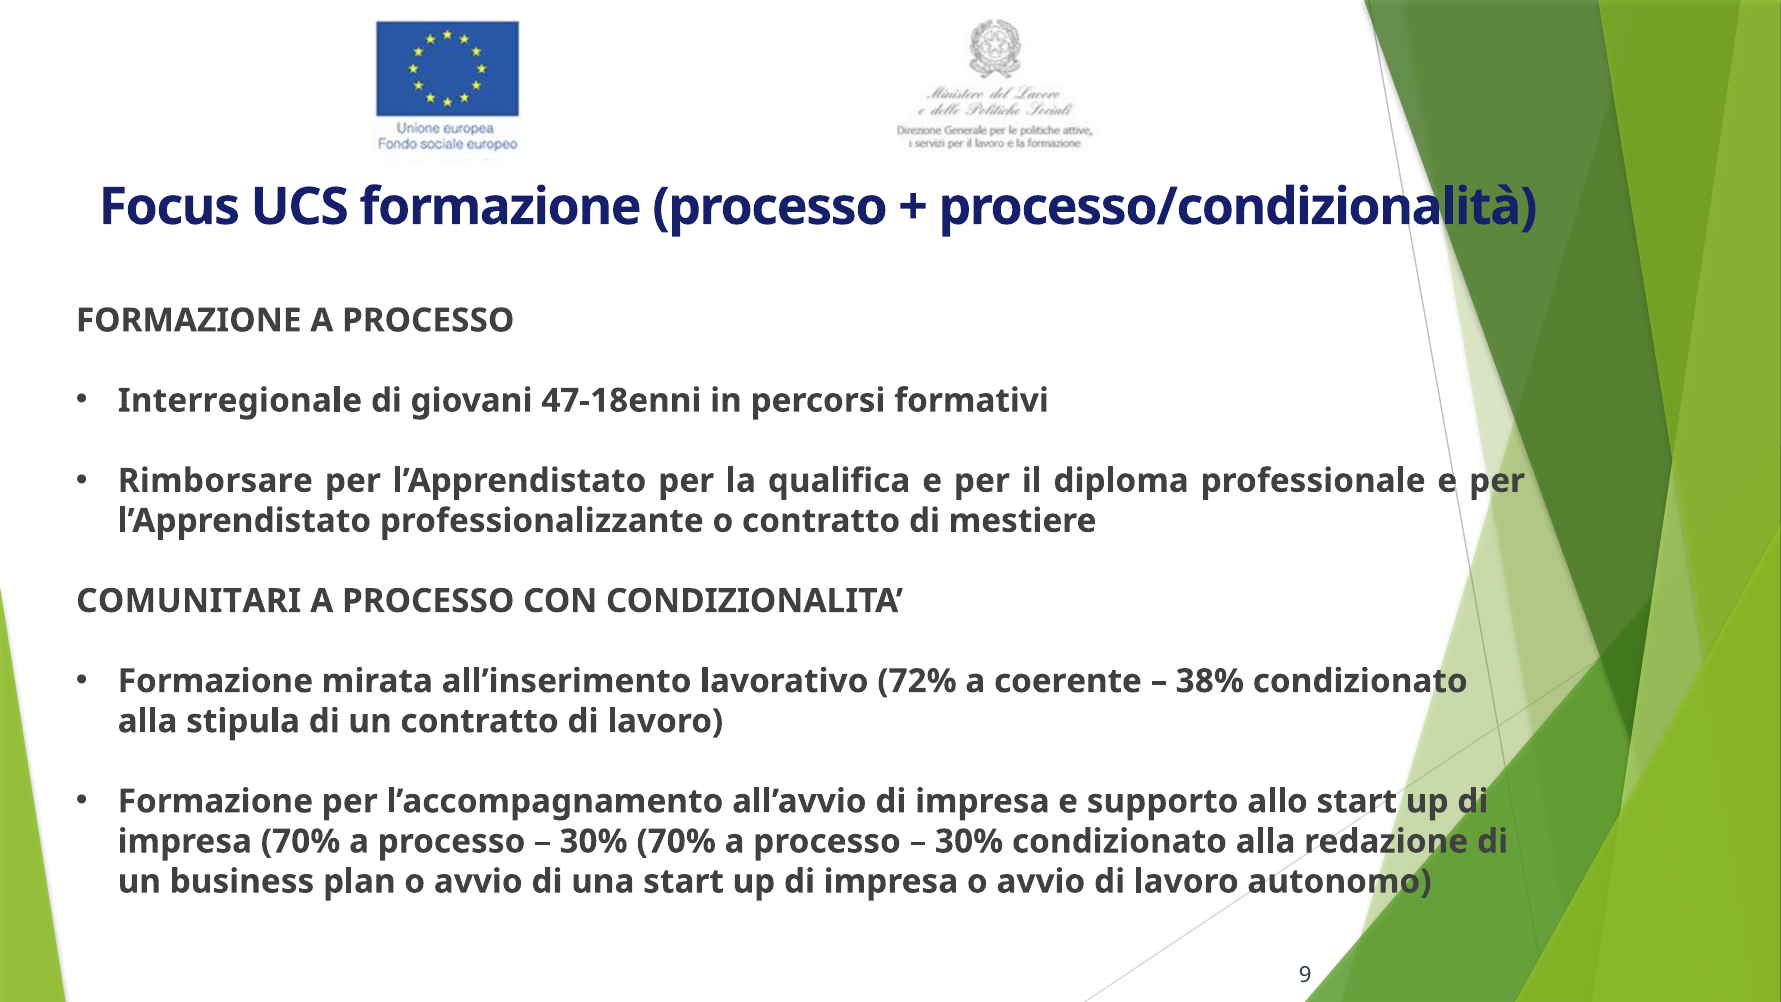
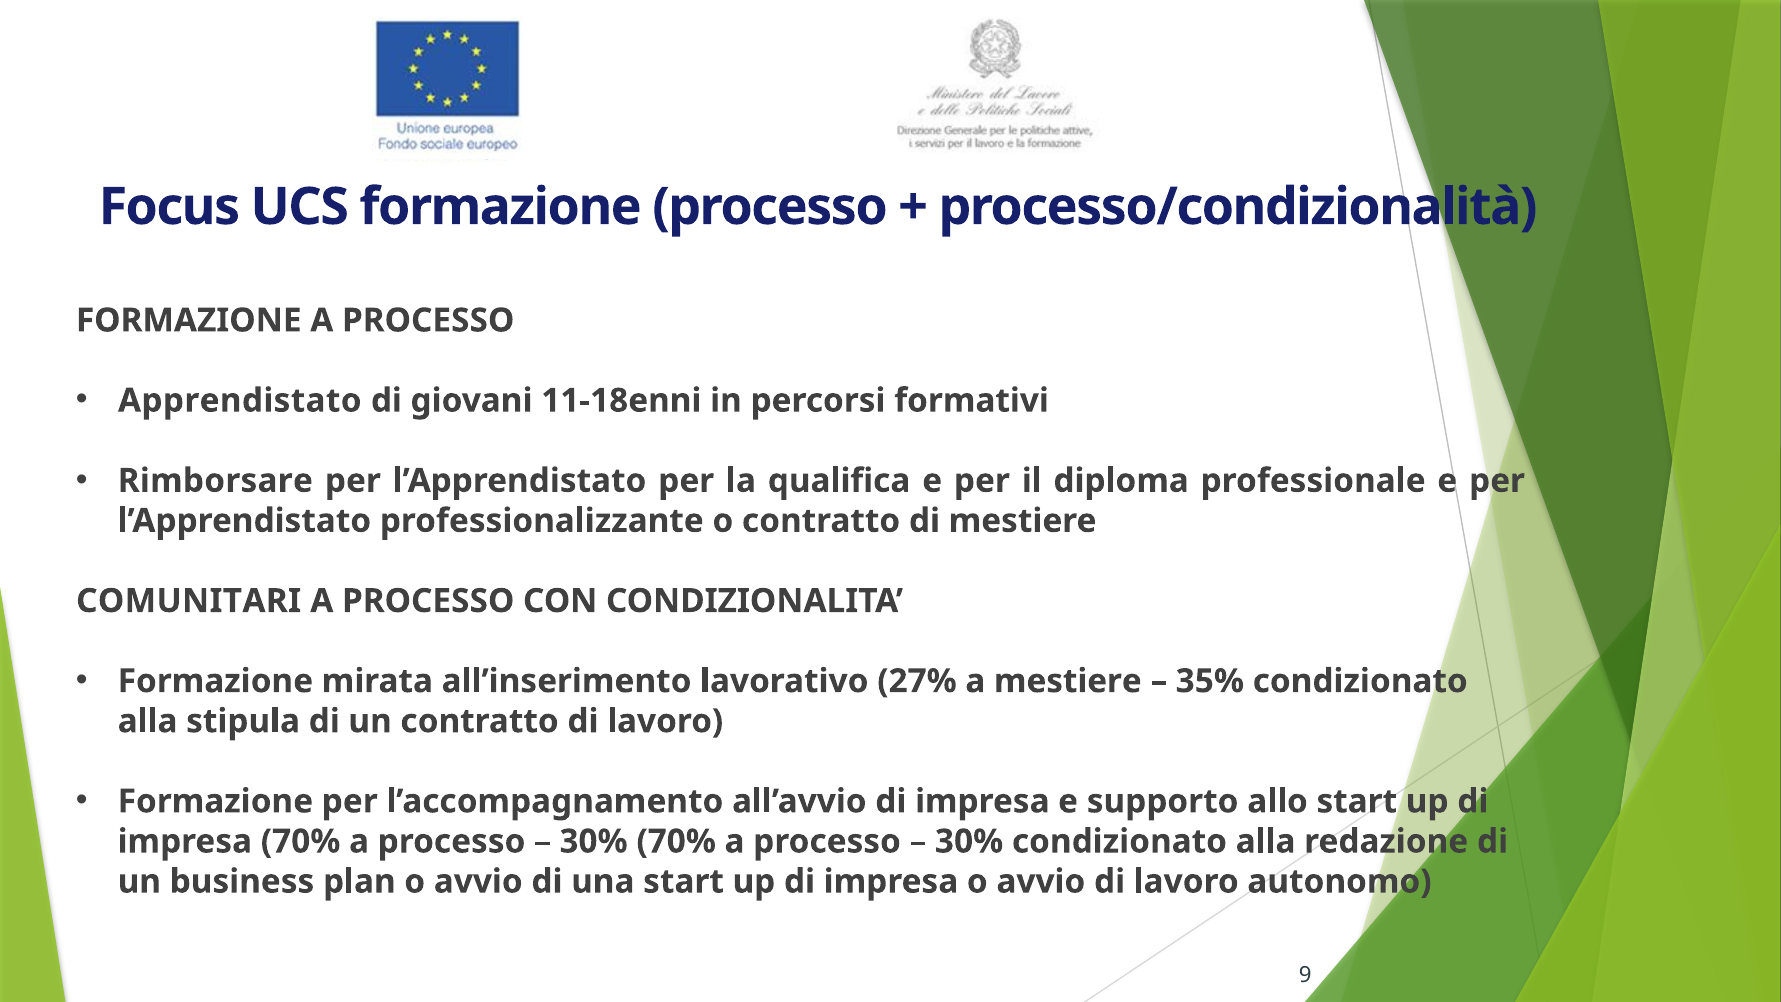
Interregionale: Interregionale -> Apprendistato
47-18enni: 47-18enni -> 11-18enni
72%: 72% -> 27%
a coerente: coerente -> mestiere
38%: 38% -> 35%
